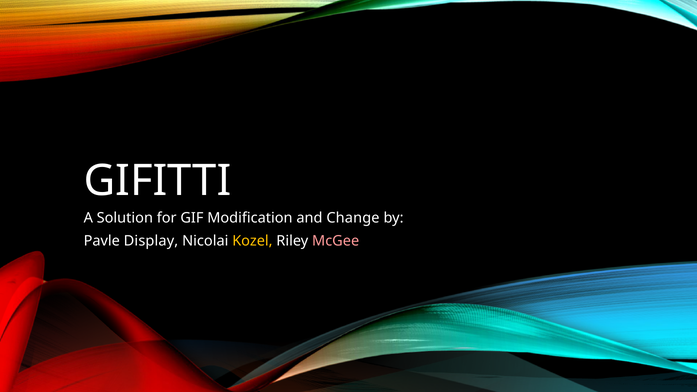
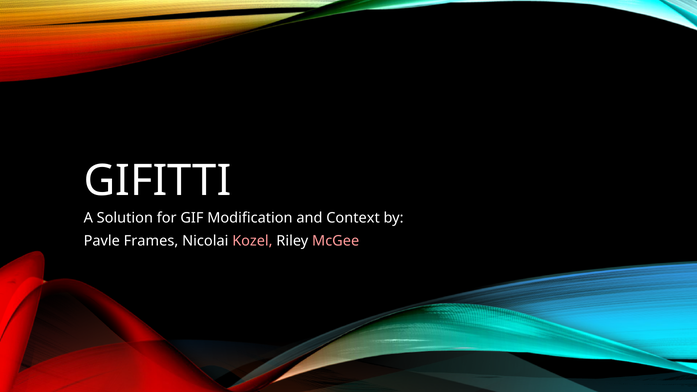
Change: Change -> Context
Display: Display -> Frames
Kozel colour: yellow -> pink
